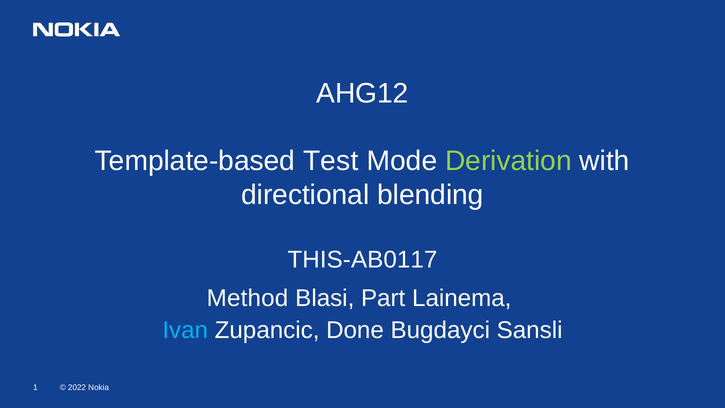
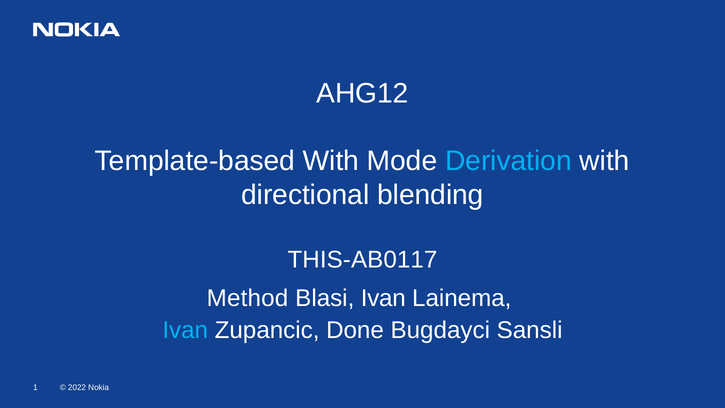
Template-based Test: Test -> With
Derivation colour: light green -> light blue
Blasi Part: Part -> Ivan
